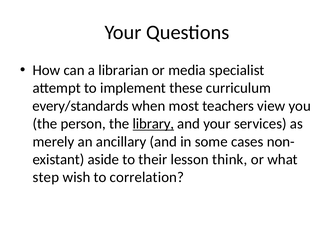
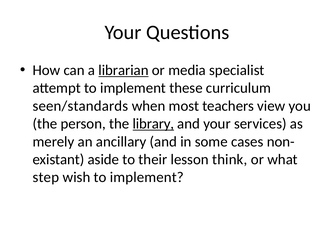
librarian underline: none -> present
every/standards: every/standards -> seen/standards
wish to correlation: correlation -> implement
